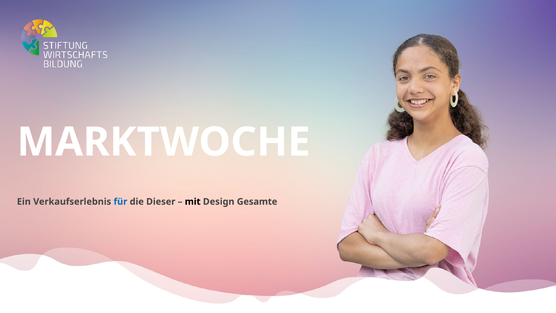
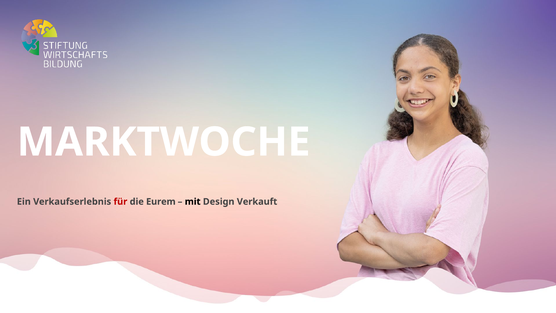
für colour: blue -> red
Dieser: Dieser -> Eurem
Gesamte: Gesamte -> Verkauft
